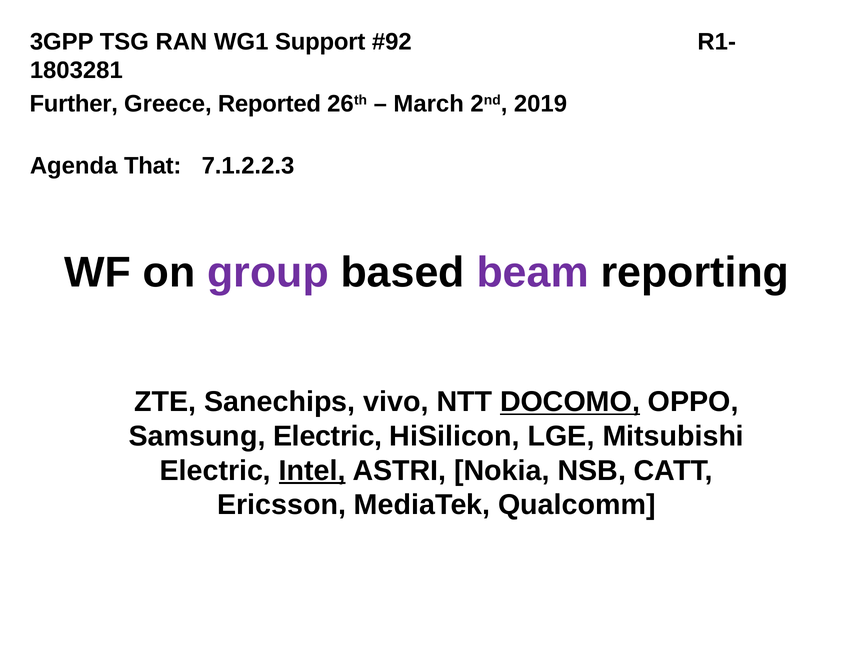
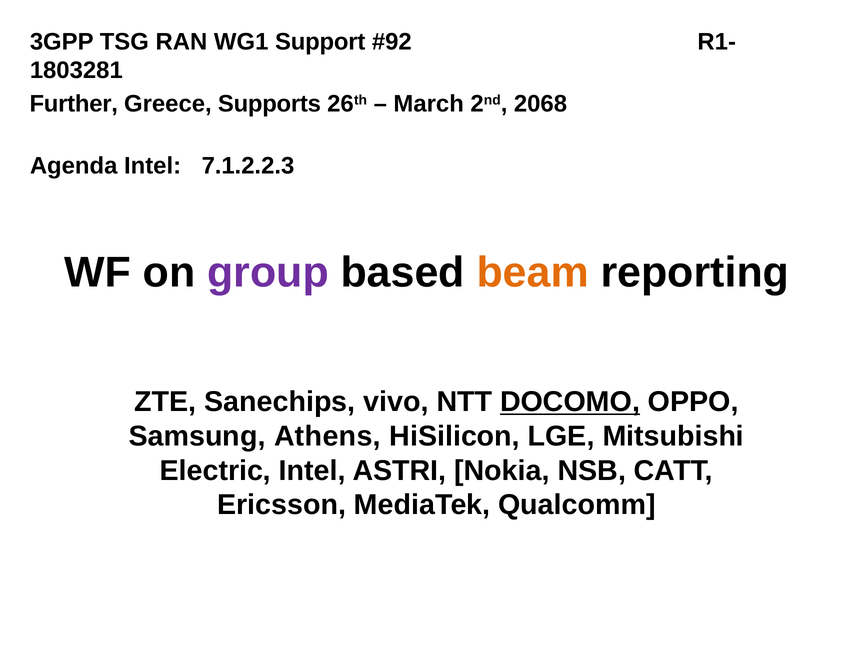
Reported: Reported -> Supports
2019: 2019 -> 2068
Agenda That: That -> Intel
beam colour: purple -> orange
Samsung Electric: Electric -> Athens
Intel at (312, 470) underline: present -> none
